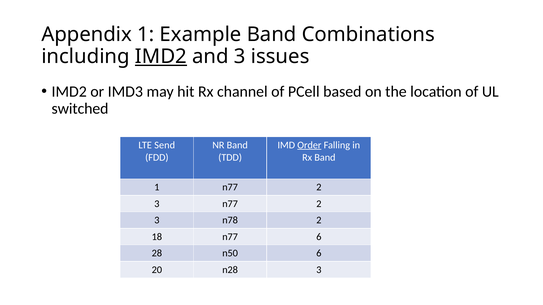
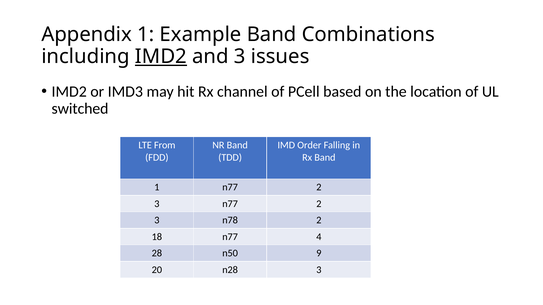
Send: Send -> From
Order underline: present -> none
n77 6: 6 -> 4
n50 6: 6 -> 9
